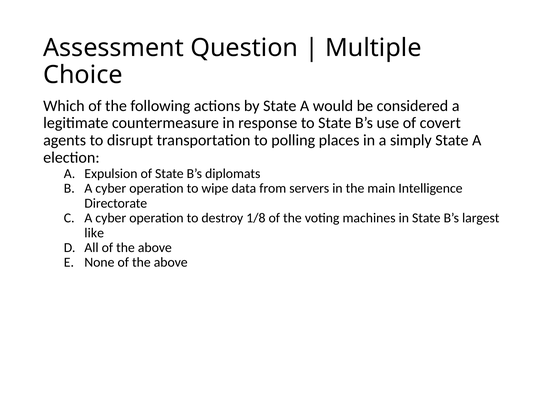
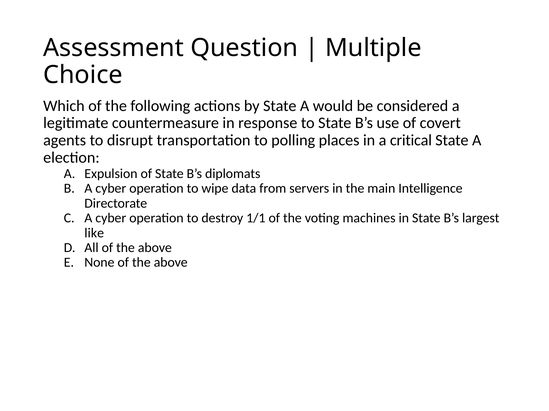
simply: simply -> critical
1/8: 1/8 -> 1/1
